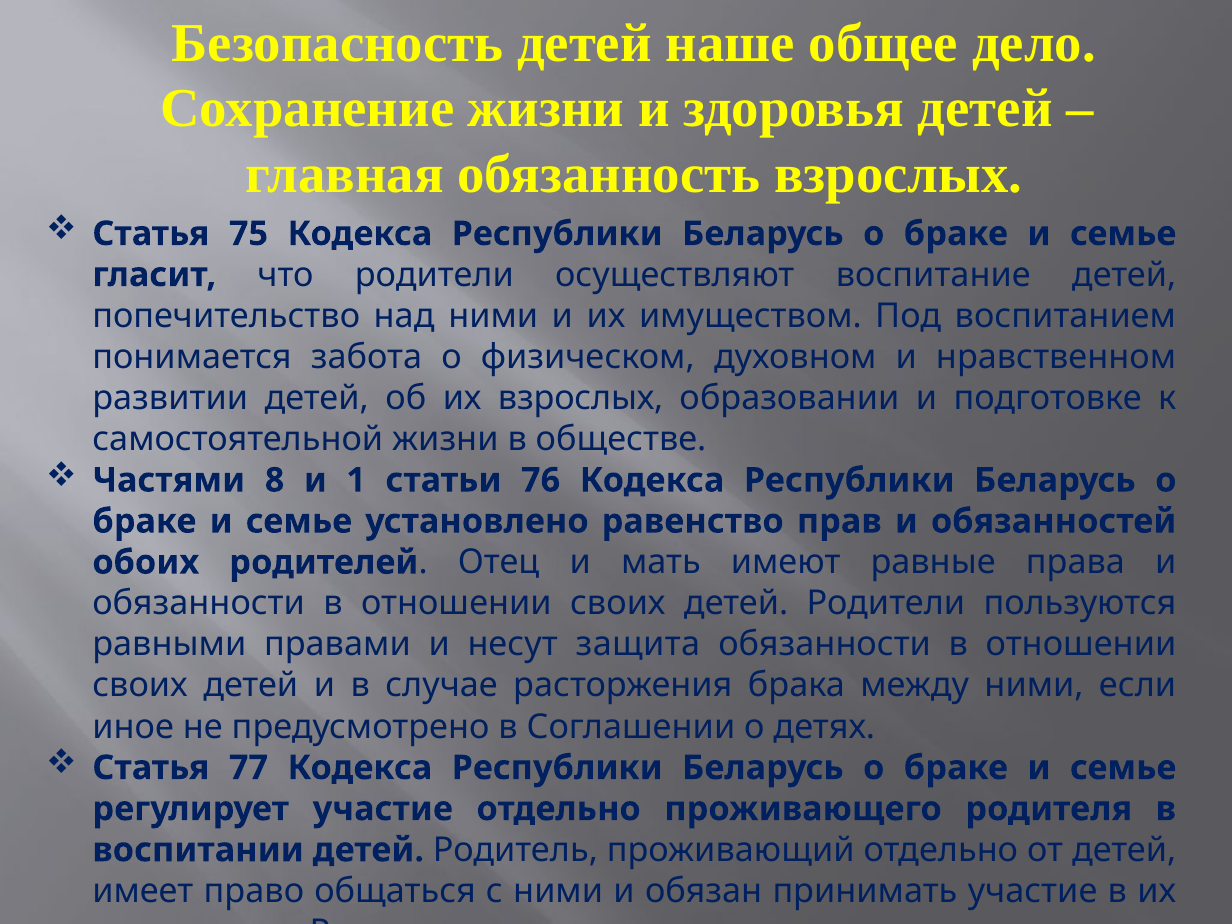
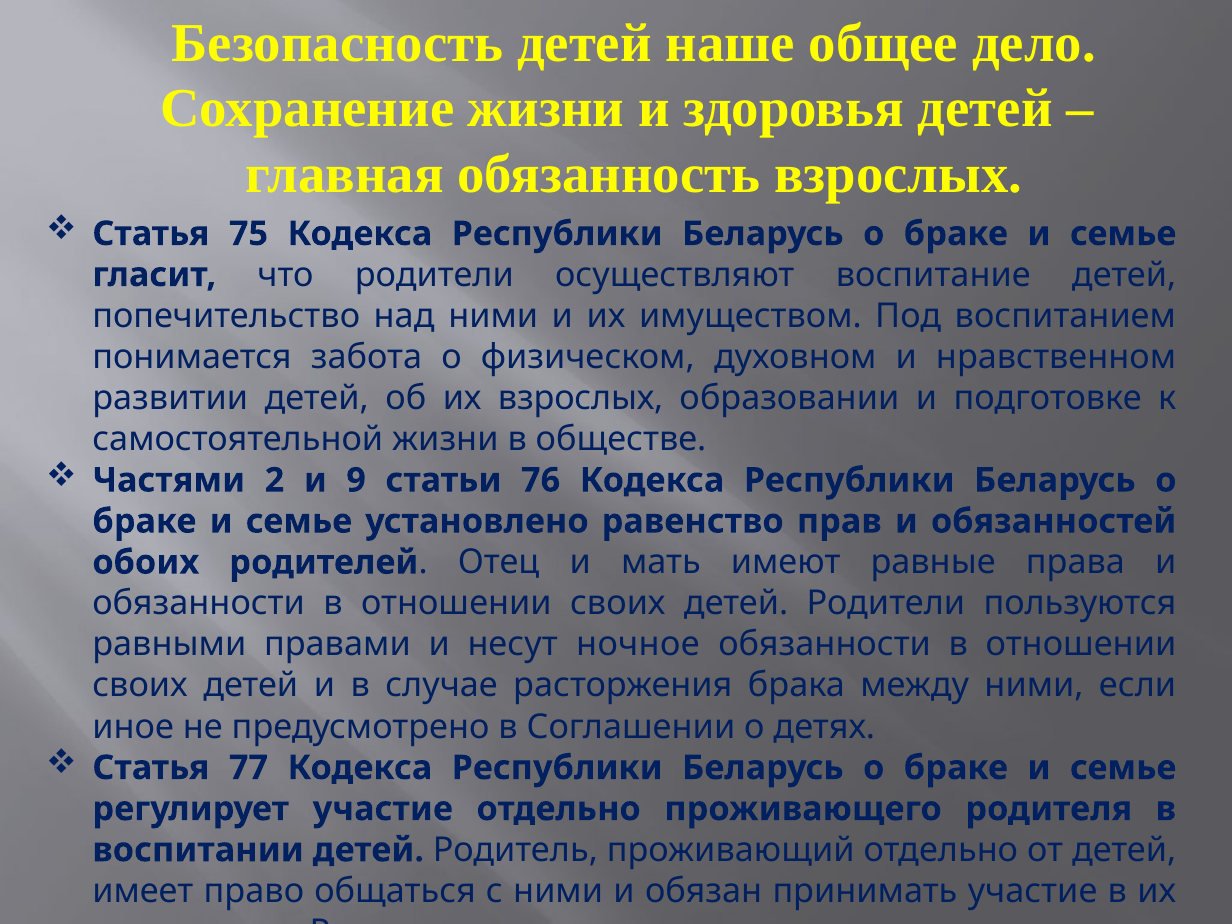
8: 8 -> 2
1: 1 -> 9
защита: защита -> ночное
